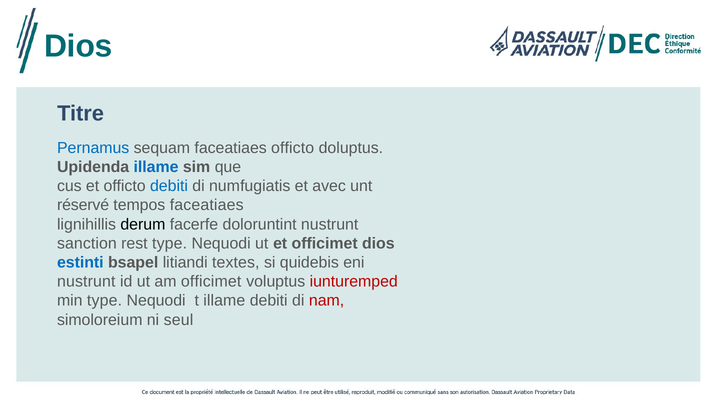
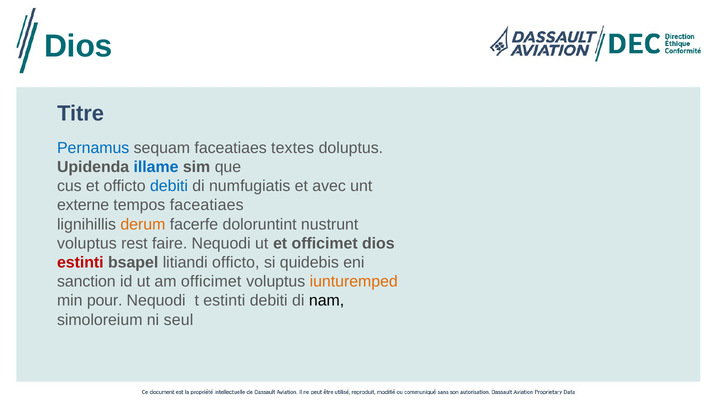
faceatiaes officto: officto -> textes
réservé: réservé -> externe
derum colour: black -> orange
sanction at (87, 243): sanction -> voluptus
rest type: type -> faire
estinti at (80, 262) colour: blue -> red
litiandi textes: textes -> officto
nustrunt at (86, 281): nustrunt -> sanction
iunturemped colour: red -> orange
min type: type -> pour
t illame: illame -> estinti
nam colour: red -> black
